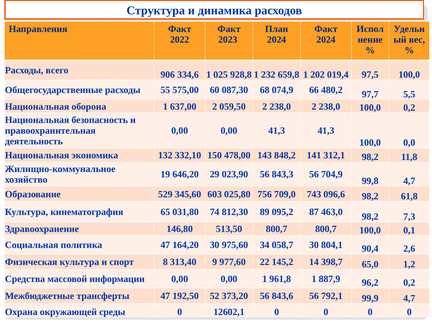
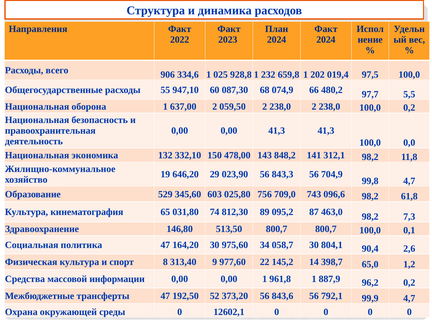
575,00: 575,00 -> 947,10
